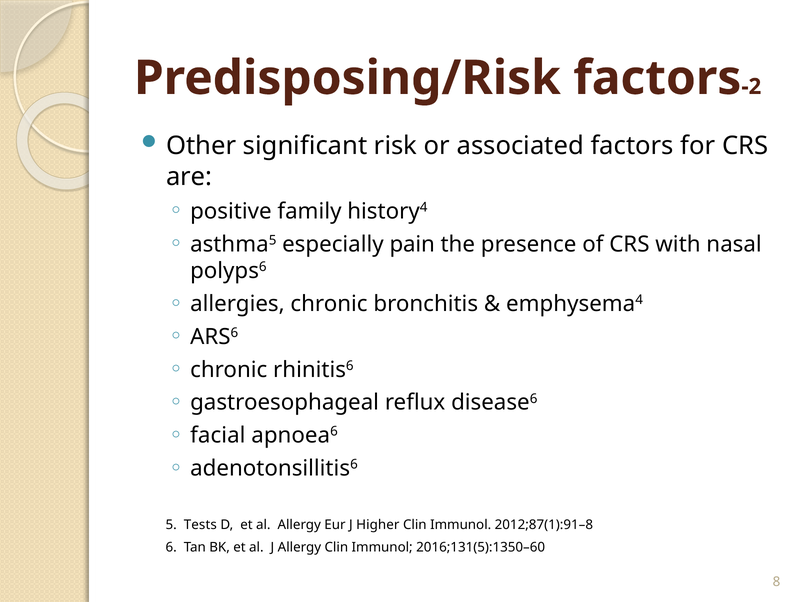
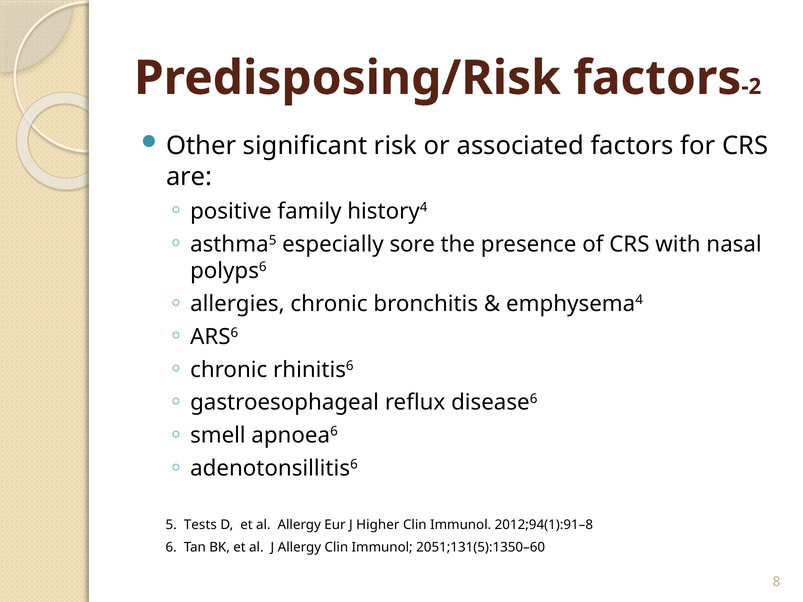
pain: pain -> sore
facial: facial -> smell
2012;87(1):91–8: 2012;87(1):91–8 -> 2012;94(1):91–8
2016;131(5):1350–60: 2016;131(5):1350–60 -> 2051;131(5):1350–60
